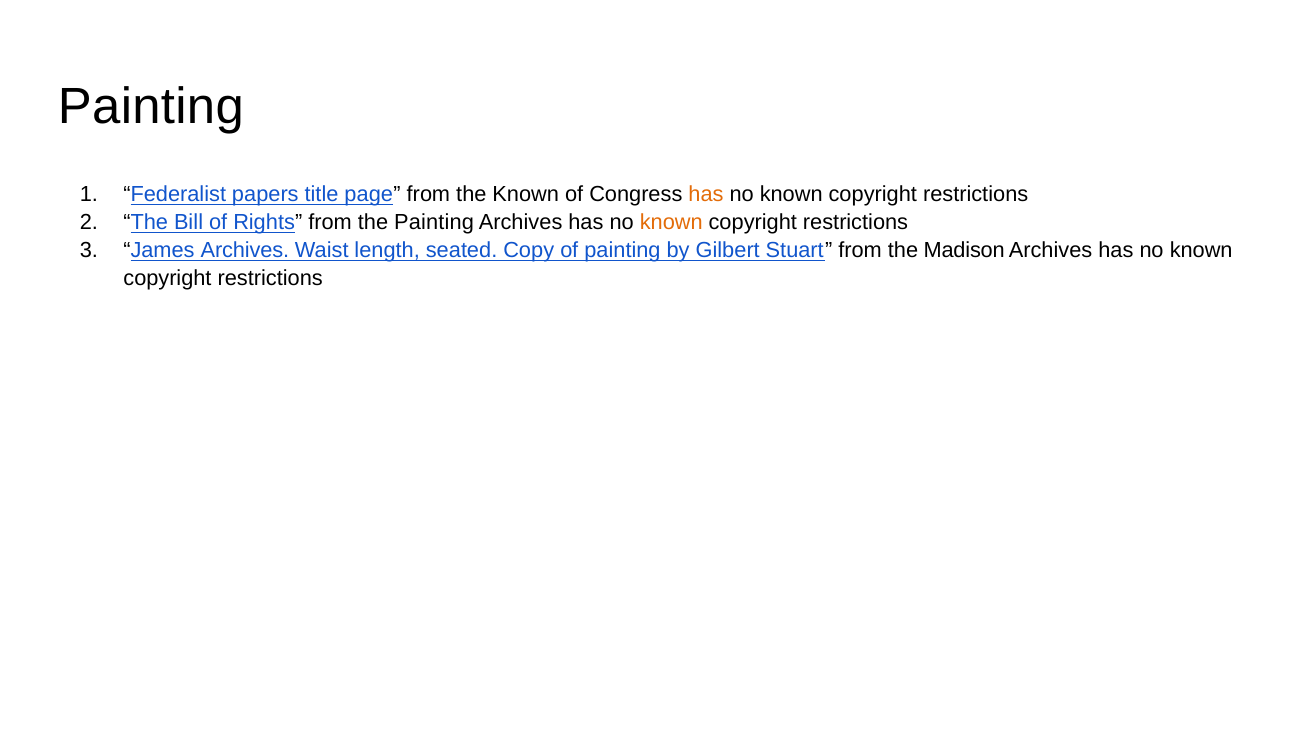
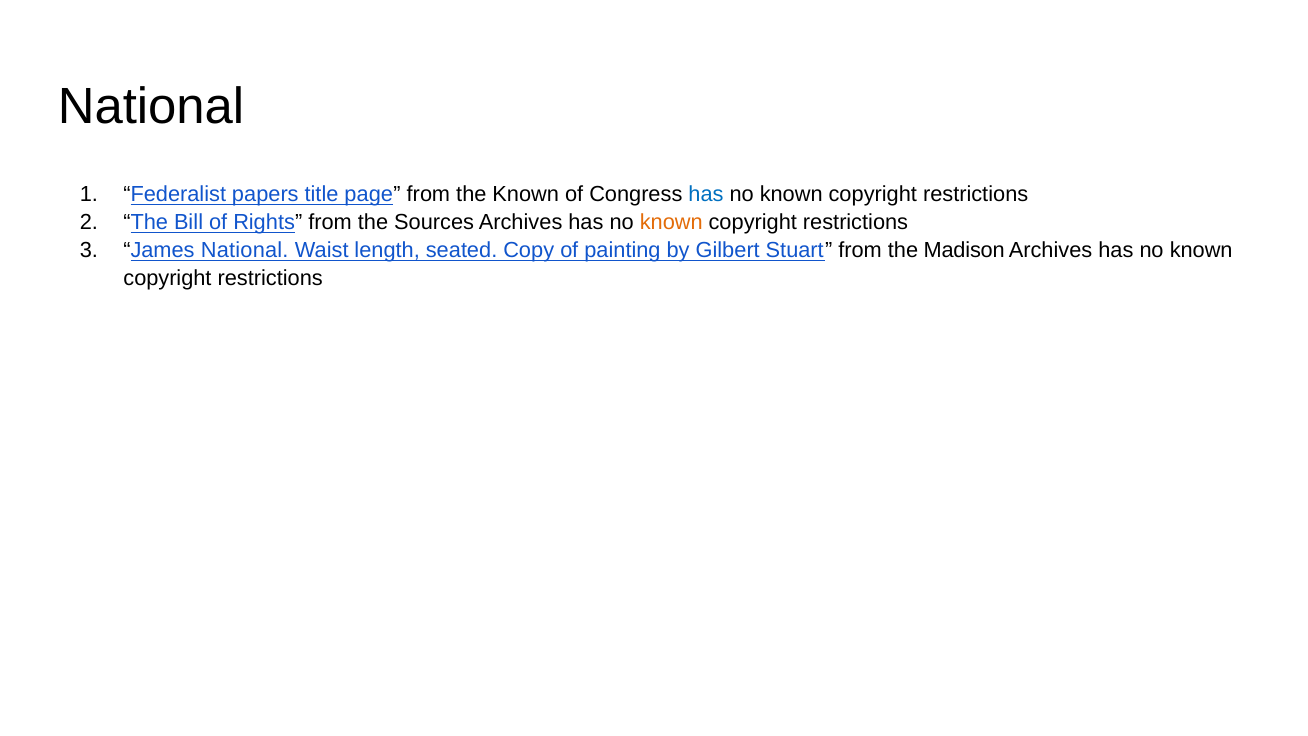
Painting at (151, 106): Painting -> National
has at (706, 195) colour: orange -> blue
the Painting: Painting -> Sources
James Archives: Archives -> National
